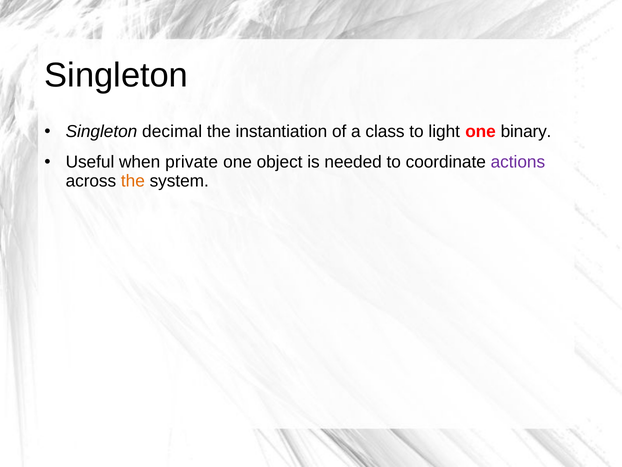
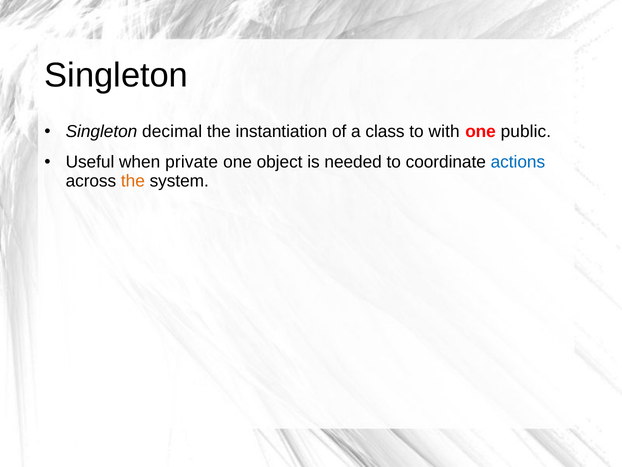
light: light -> with
binary: binary -> public
actions colour: purple -> blue
